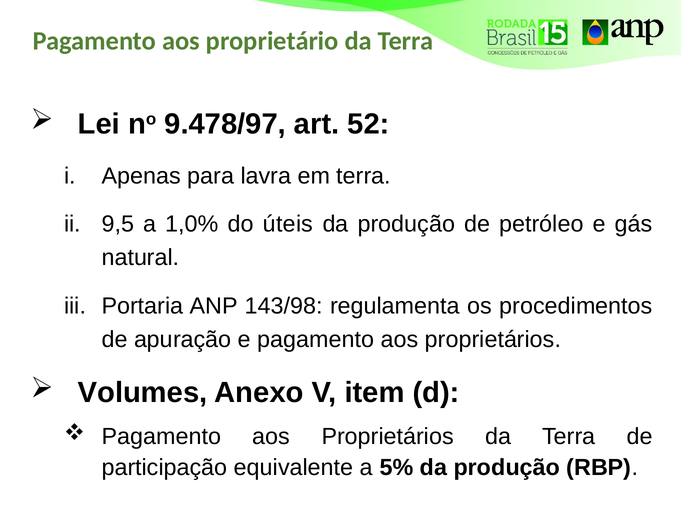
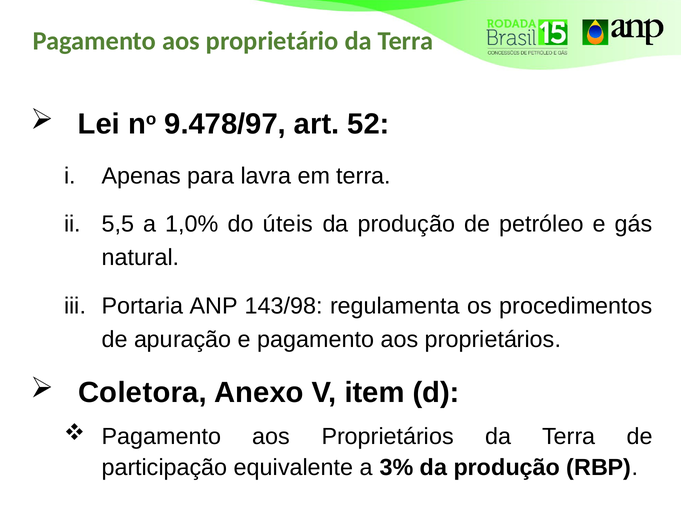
9,5: 9,5 -> 5,5
Volumes: Volumes -> Coletora
5%: 5% -> 3%
